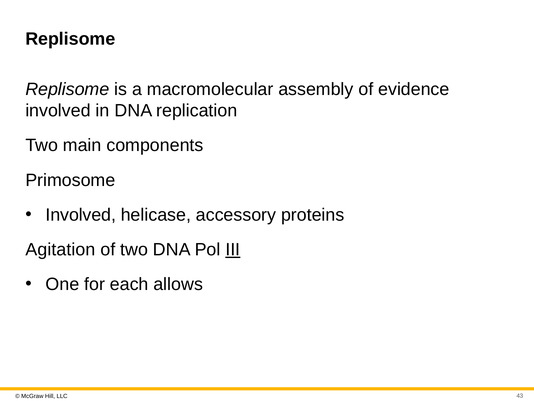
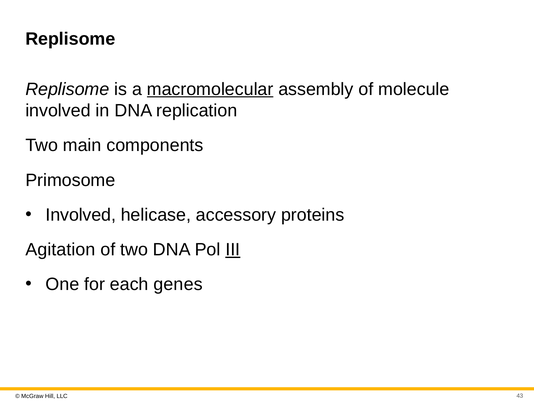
macromolecular underline: none -> present
evidence: evidence -> molecule
allows: allows -> genes
